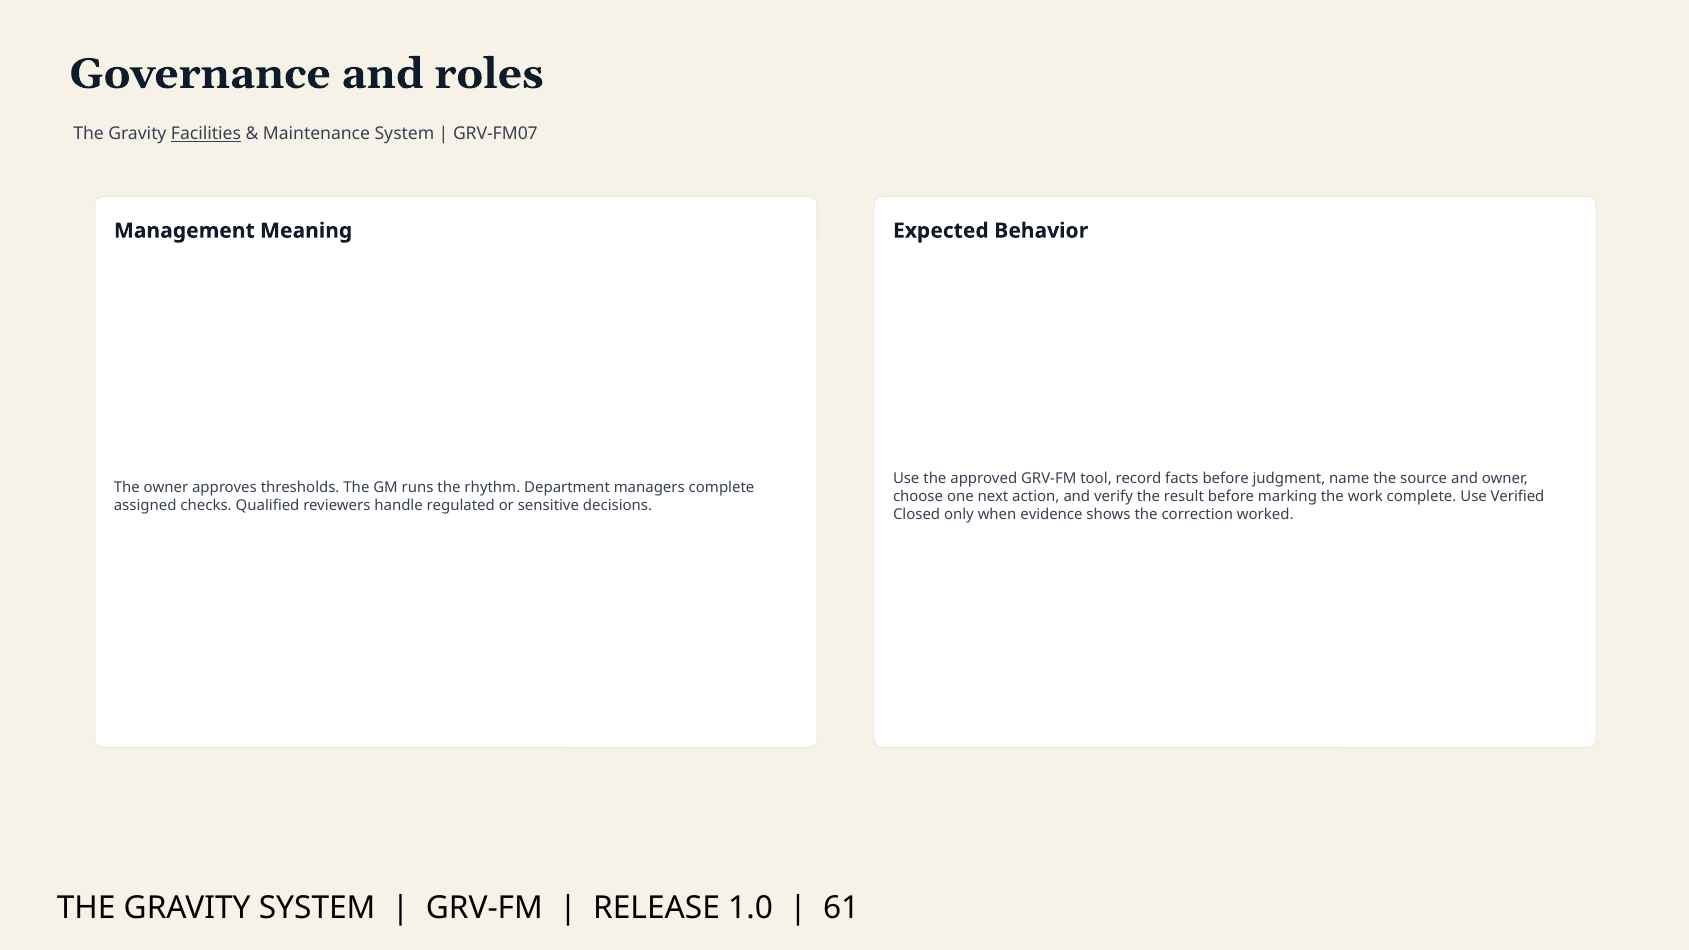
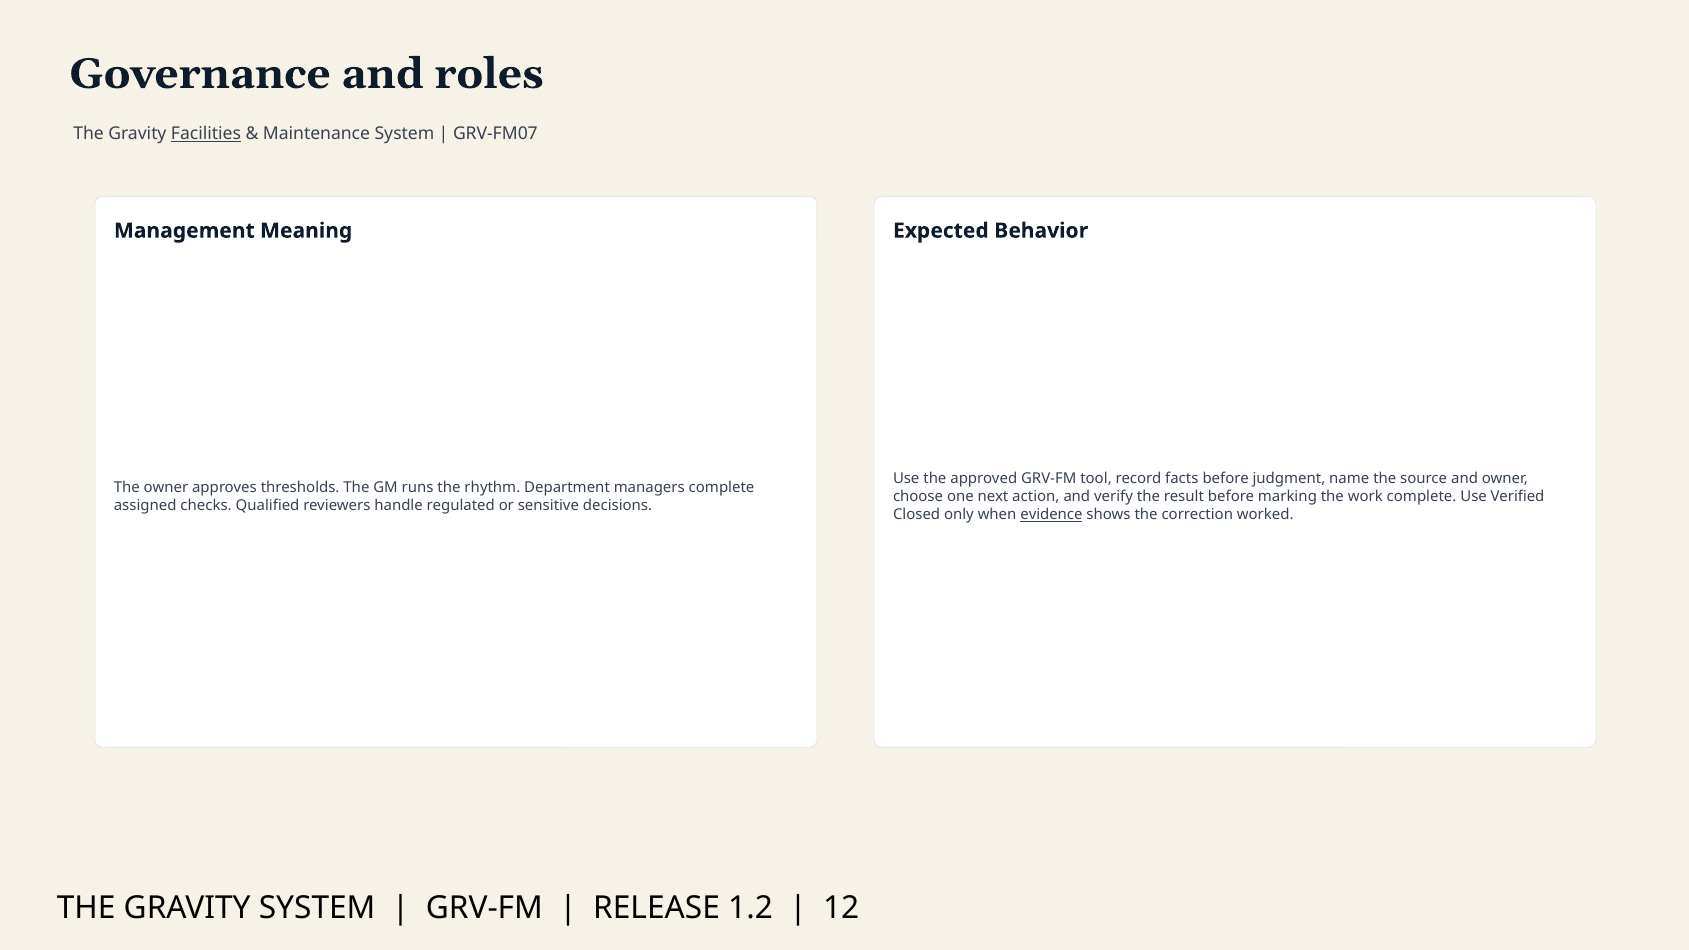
evidence underline: none -> present
1.0: 1.0 -> 1.2
61: 61 -> 12
